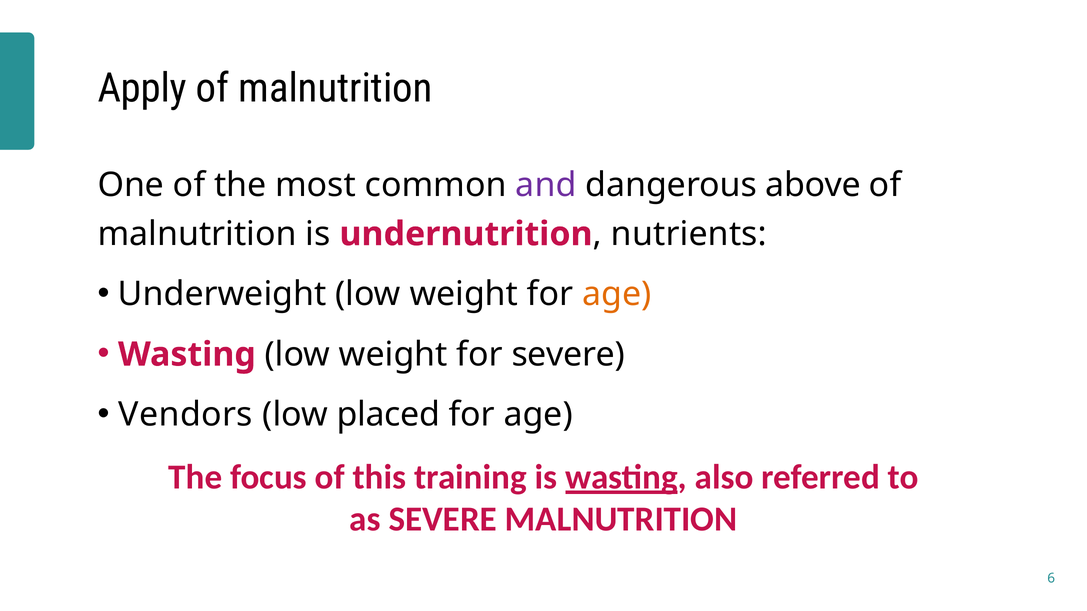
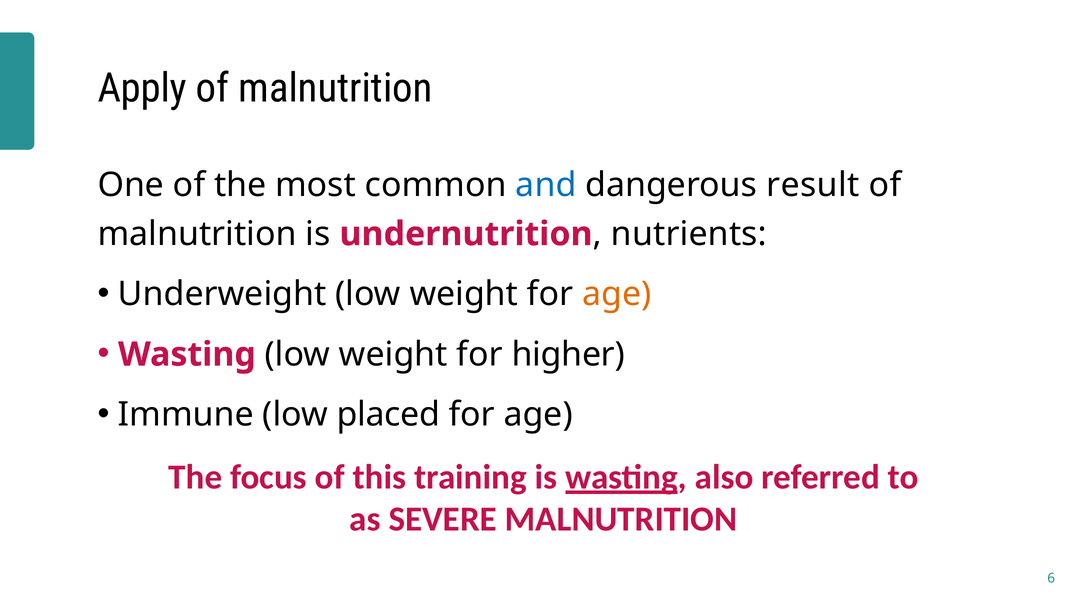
and colour: purple -> blue
above: above -> result
for severe: severe -> higher
Vendors: Vendors -> Immune
